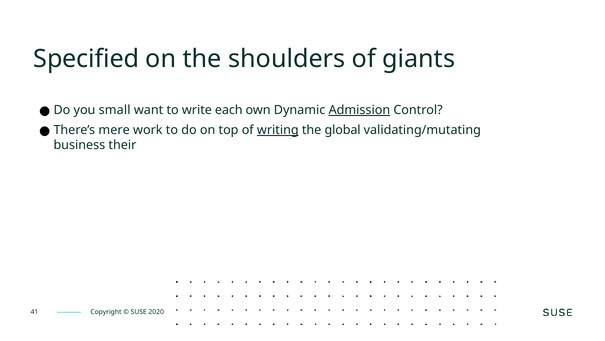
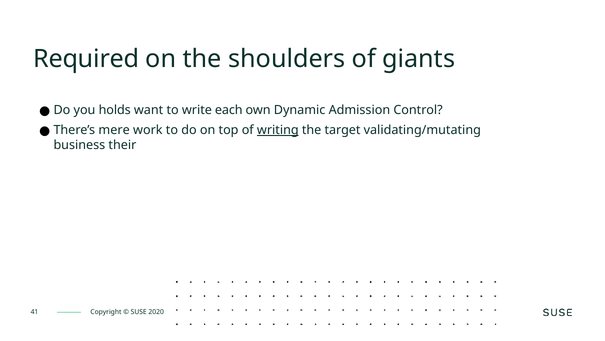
Specified: Specified -> Required
small: small -> holds
Admission underline: present -> none
global: global -> target
